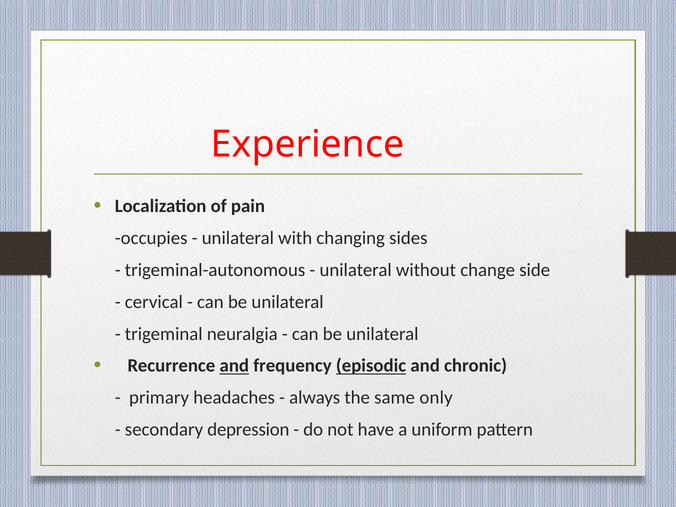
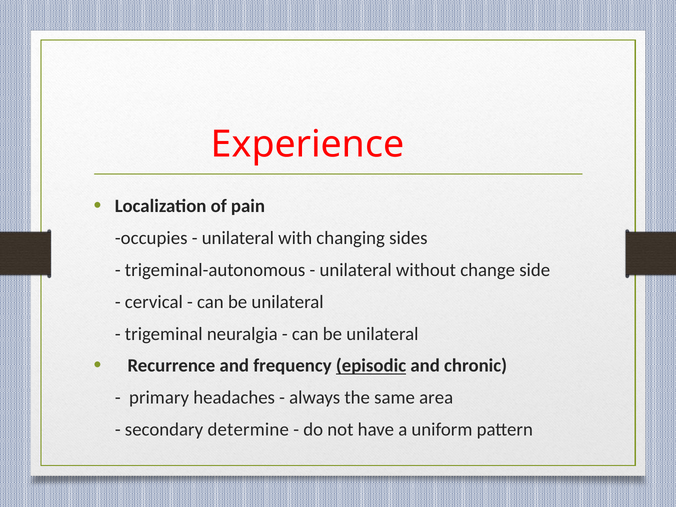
and at (234, 366) underline: present -> none
only: only -> area
depression: depression -> determine
